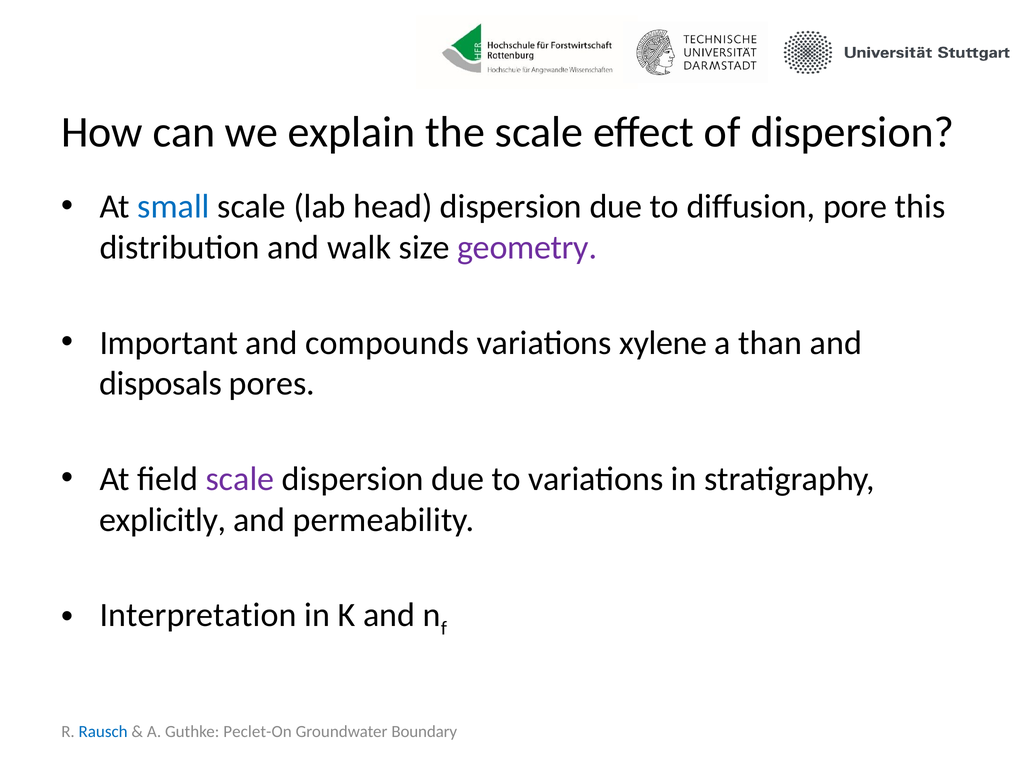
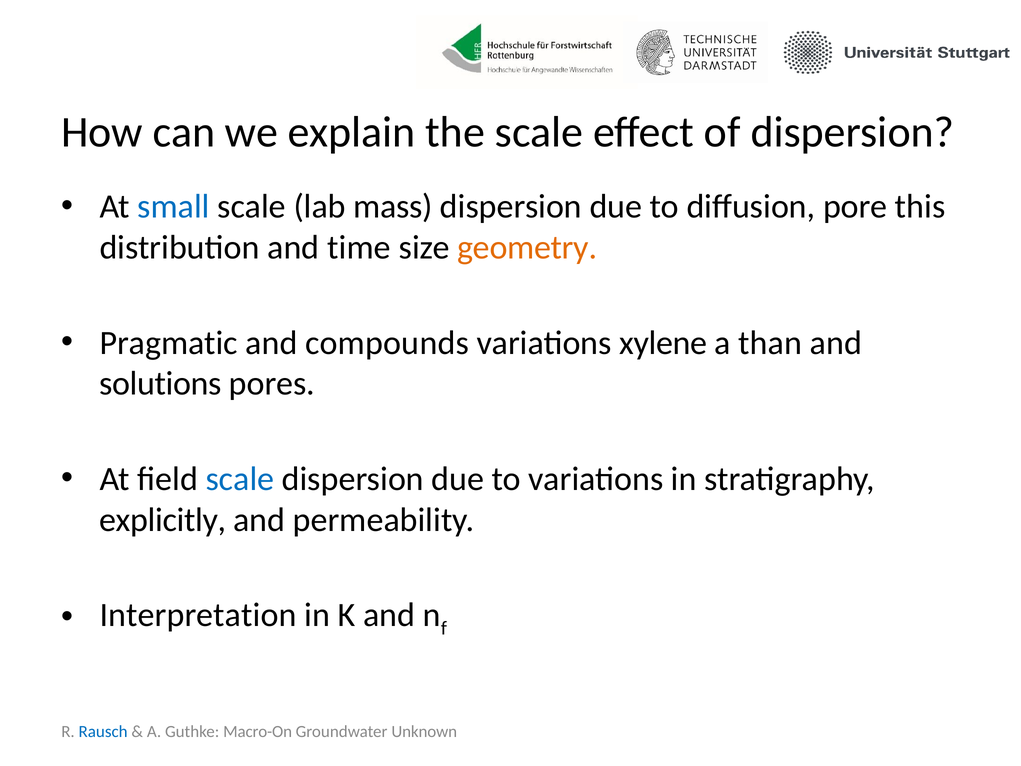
head: head -> mass
walk: walk -> time
geometry colour: purple -> orange
Important: Important -> Pragmatic
disposals: disposals -> solutions
scale at (240, 479) colour: purple -> blue
Peclet-On: Peclet-On -> Macro-On
Boundary: Boundary -> Unknown
